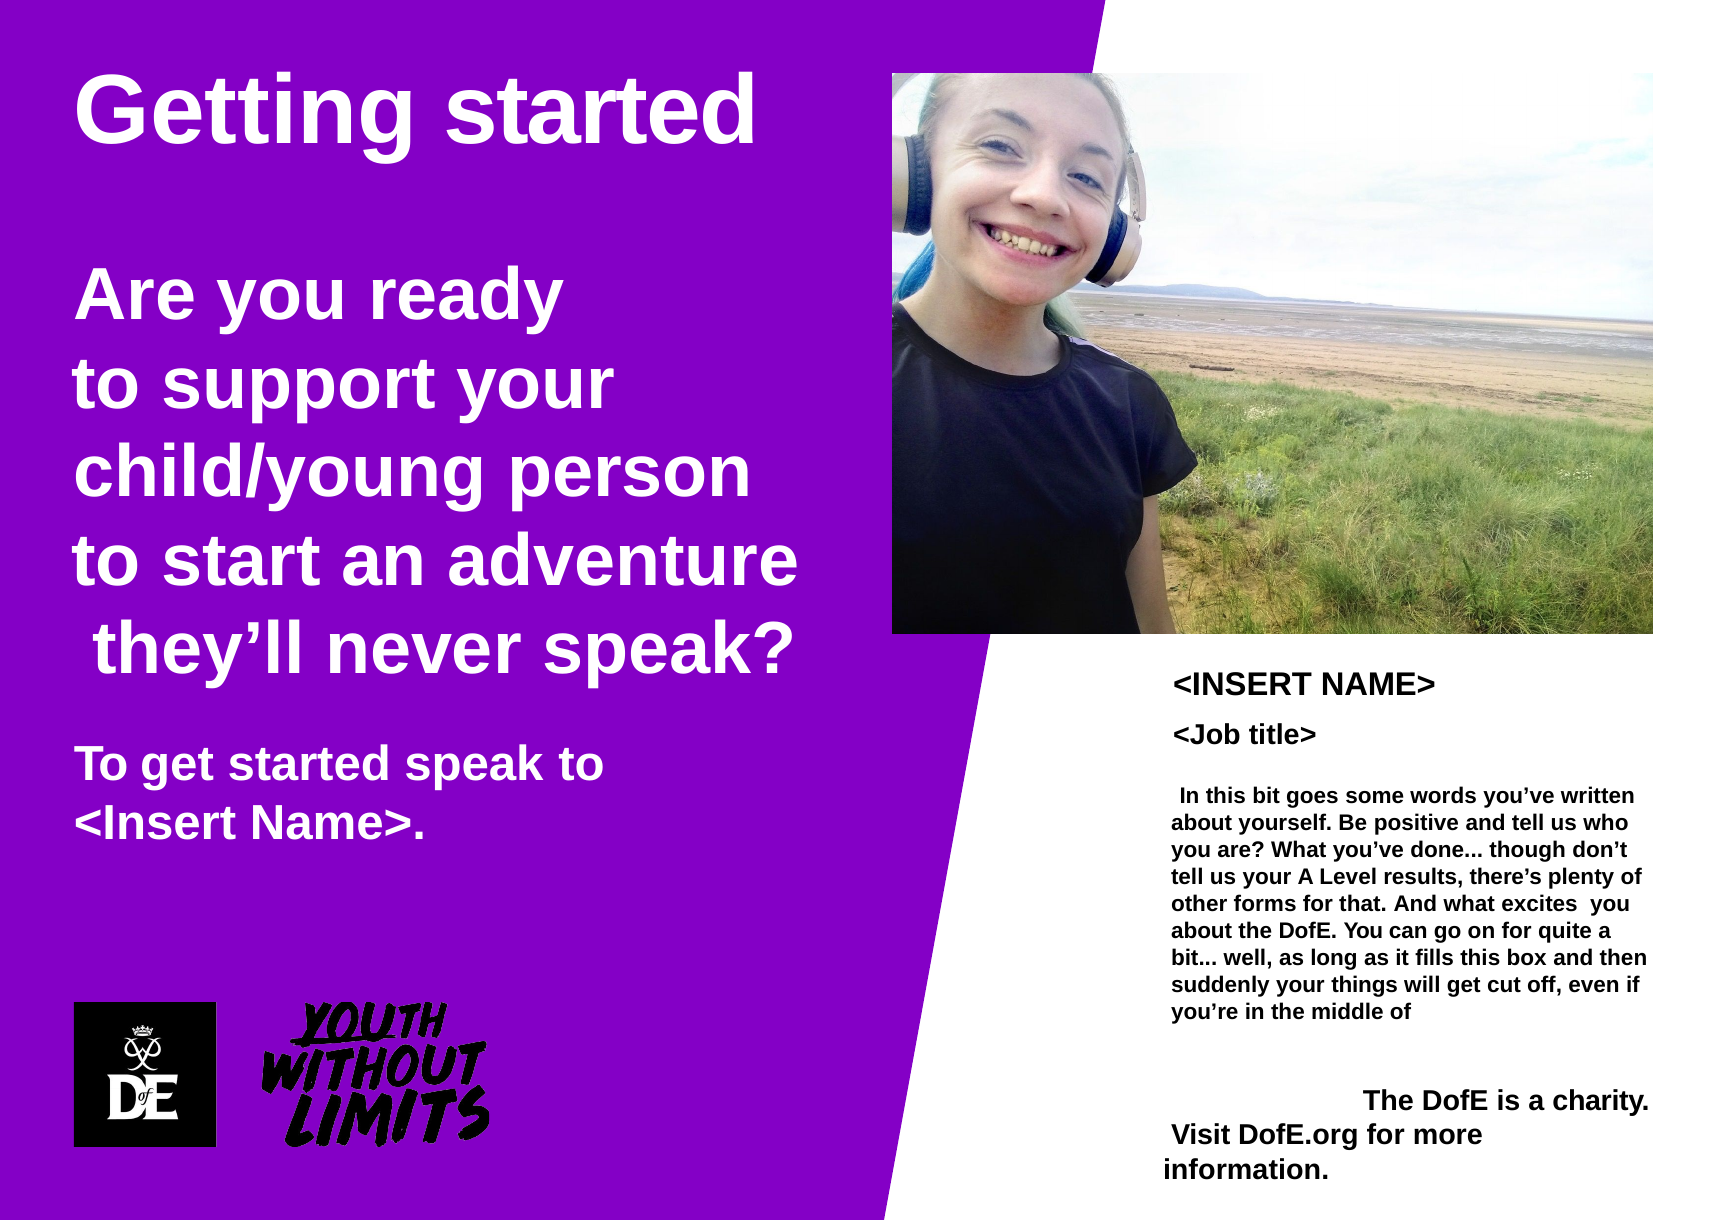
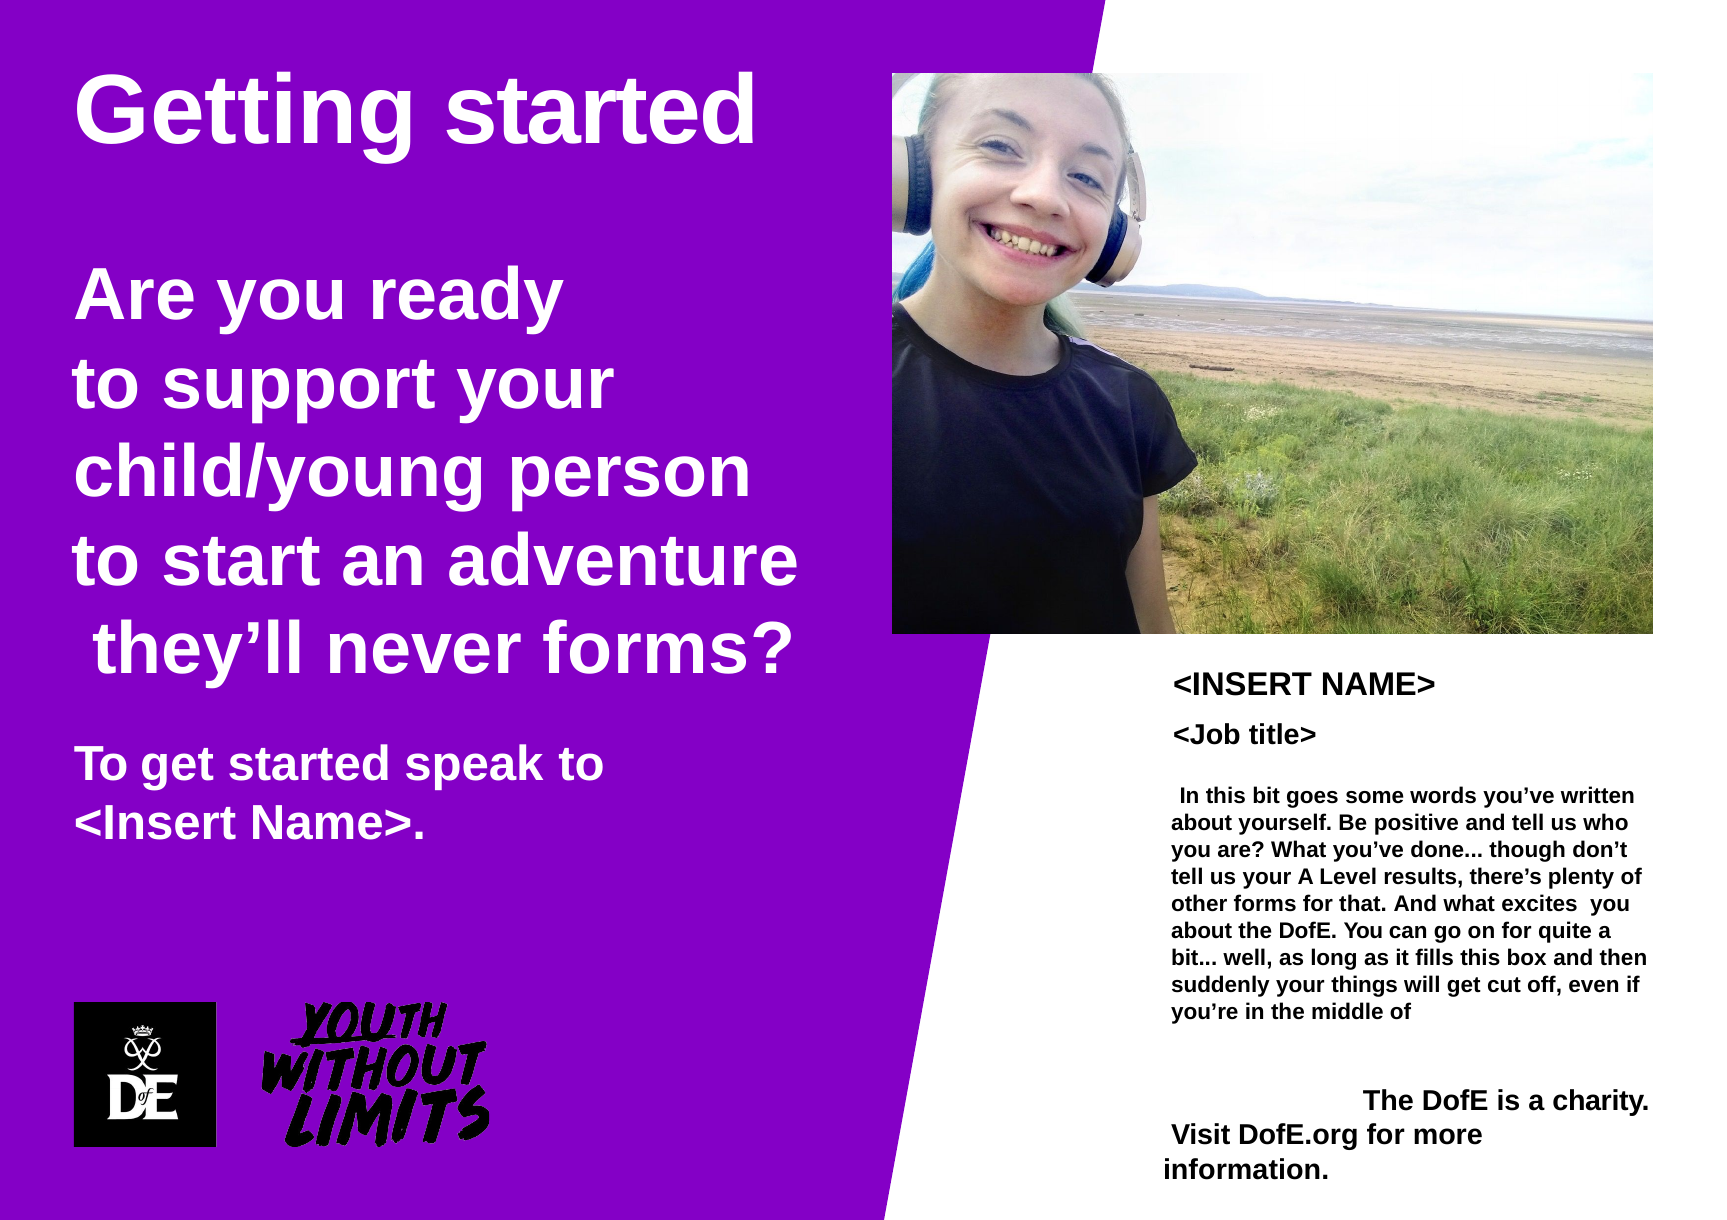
never speak: speak -> forms
